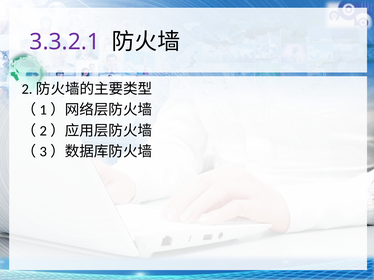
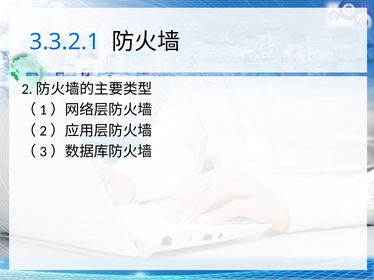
3.3.2.1 colour: purple -> blue
